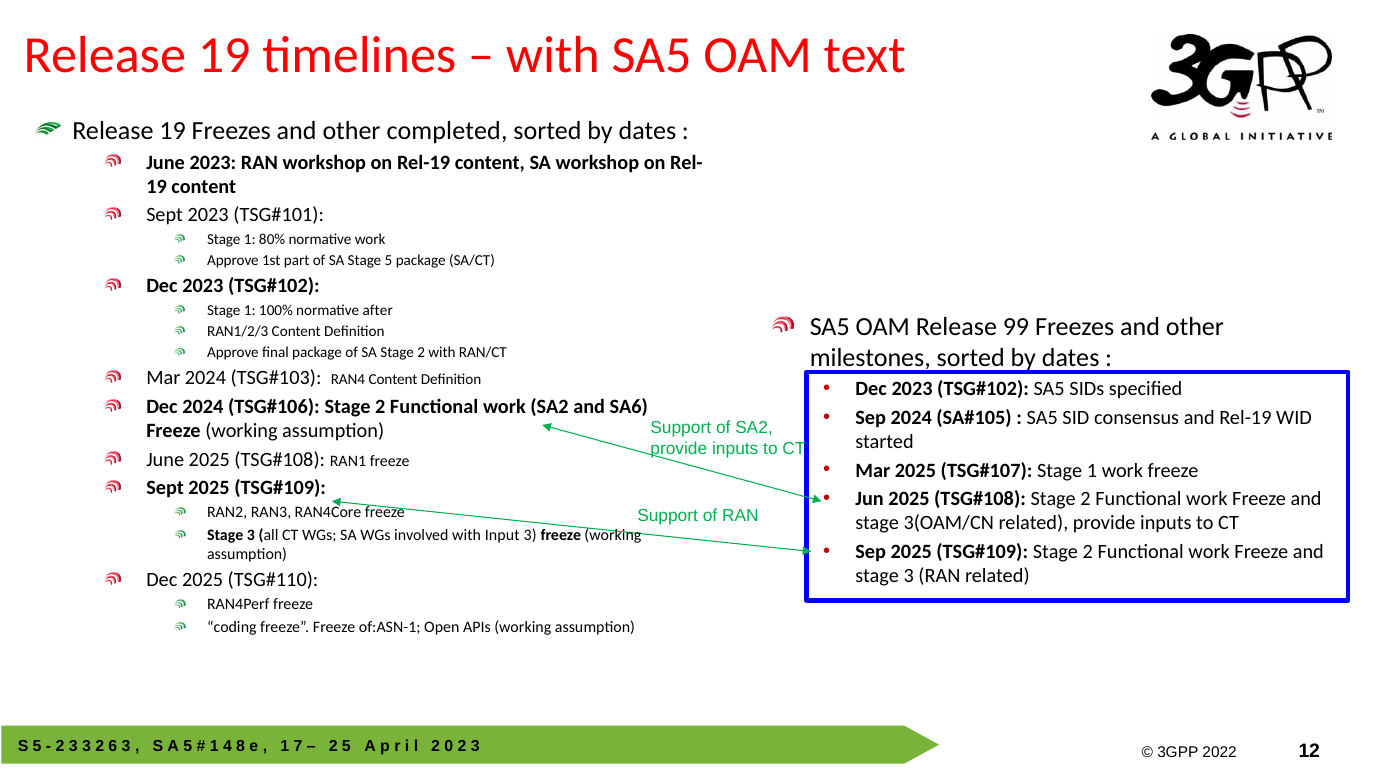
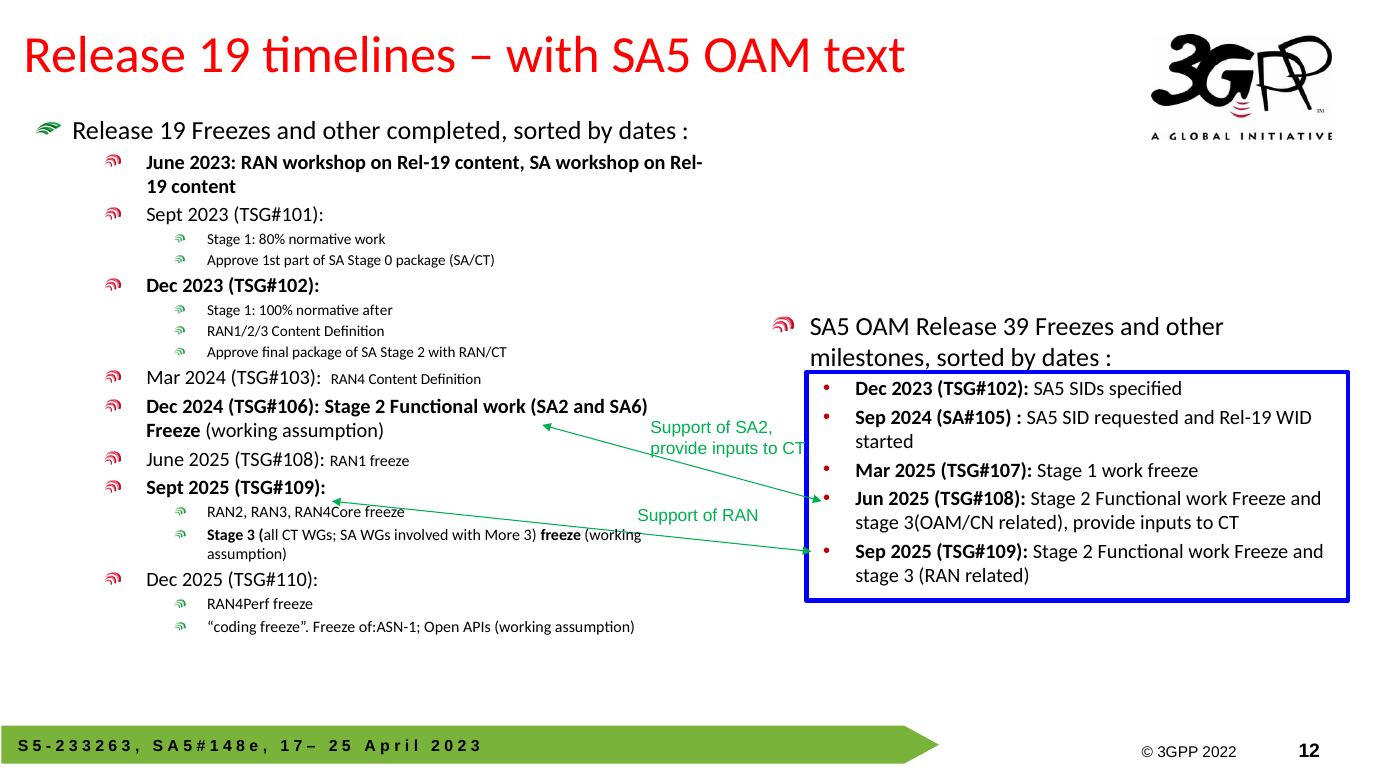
Stage 5: 5 -> 0
99: 99 -> 39
consensus: consensus -> requested
Input: Input -> More
